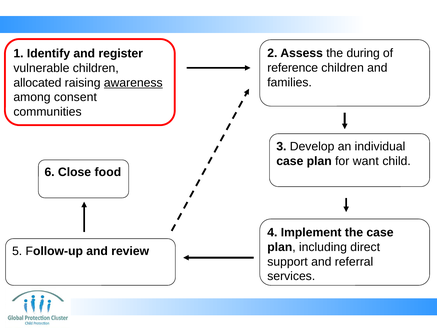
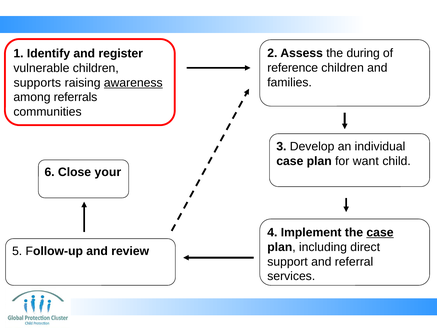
allocated: allocated -> supports
consent: consent -> referrals
food: food -> your
case at (380, 232) underline: none -> present
